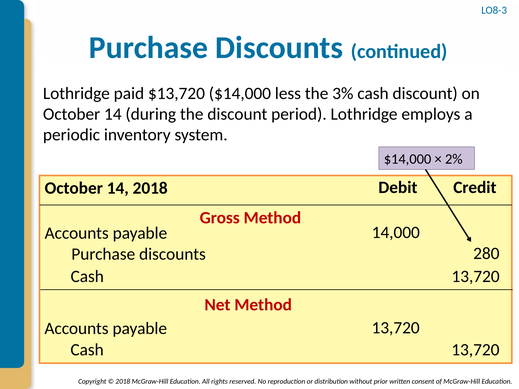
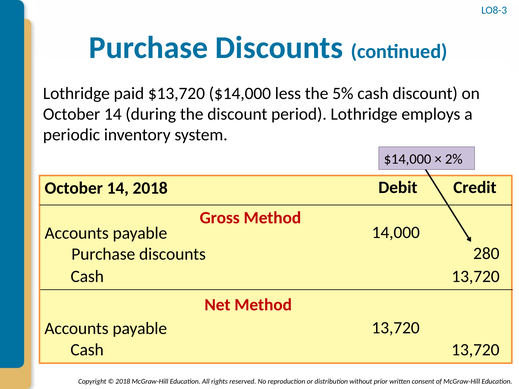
3%: 3% -> 5%
